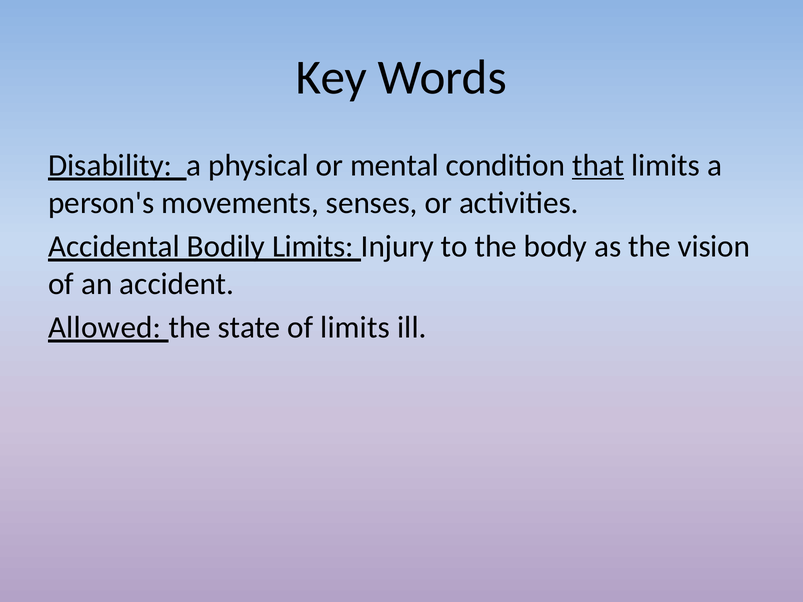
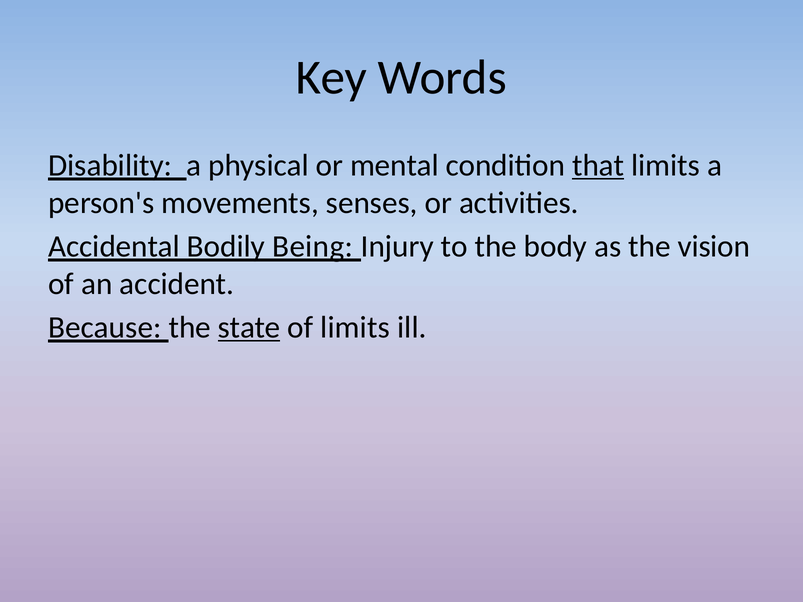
Bodily Limits: Limits -> Being
Allowed: Allowed -> Because
state underline: none -> present
